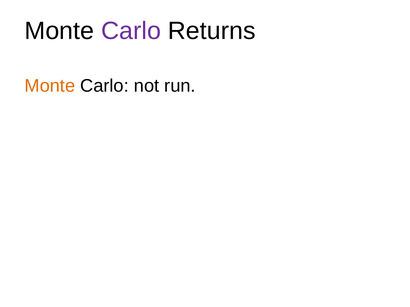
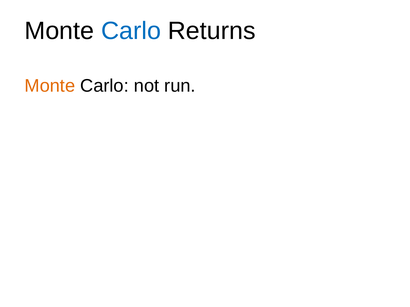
Carlo at (131, 31) colour: purple -> blue
